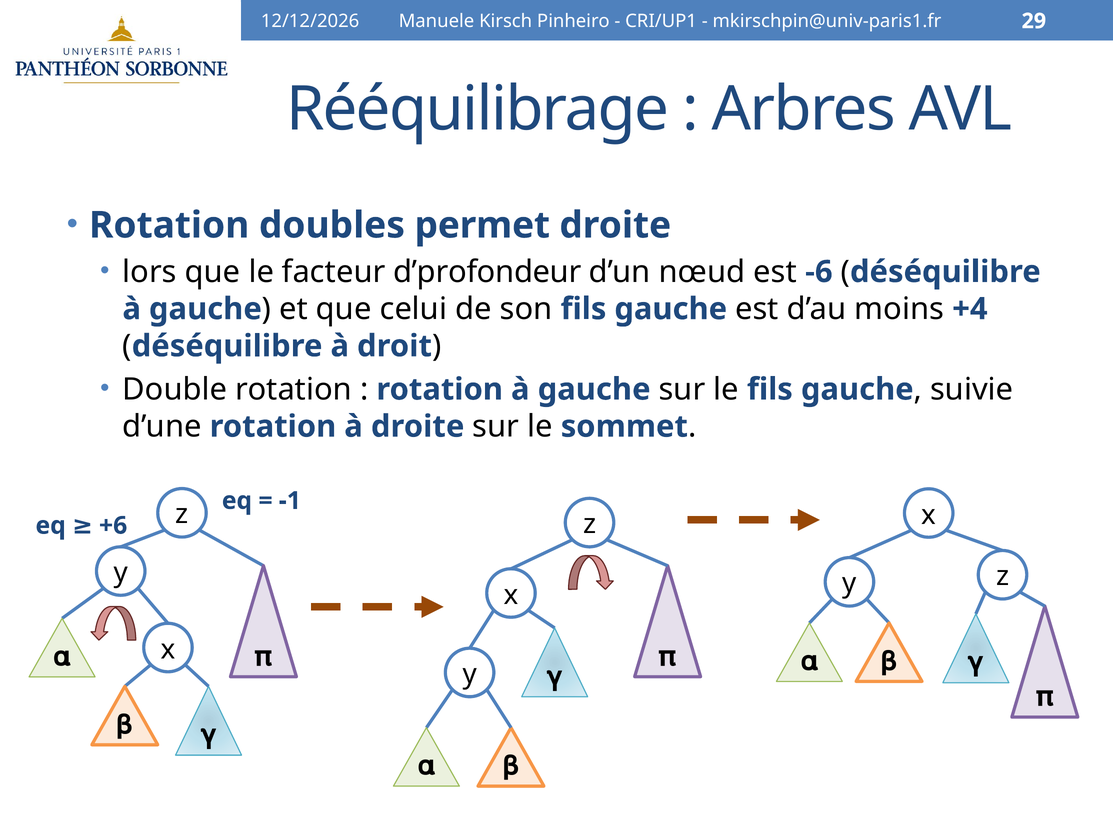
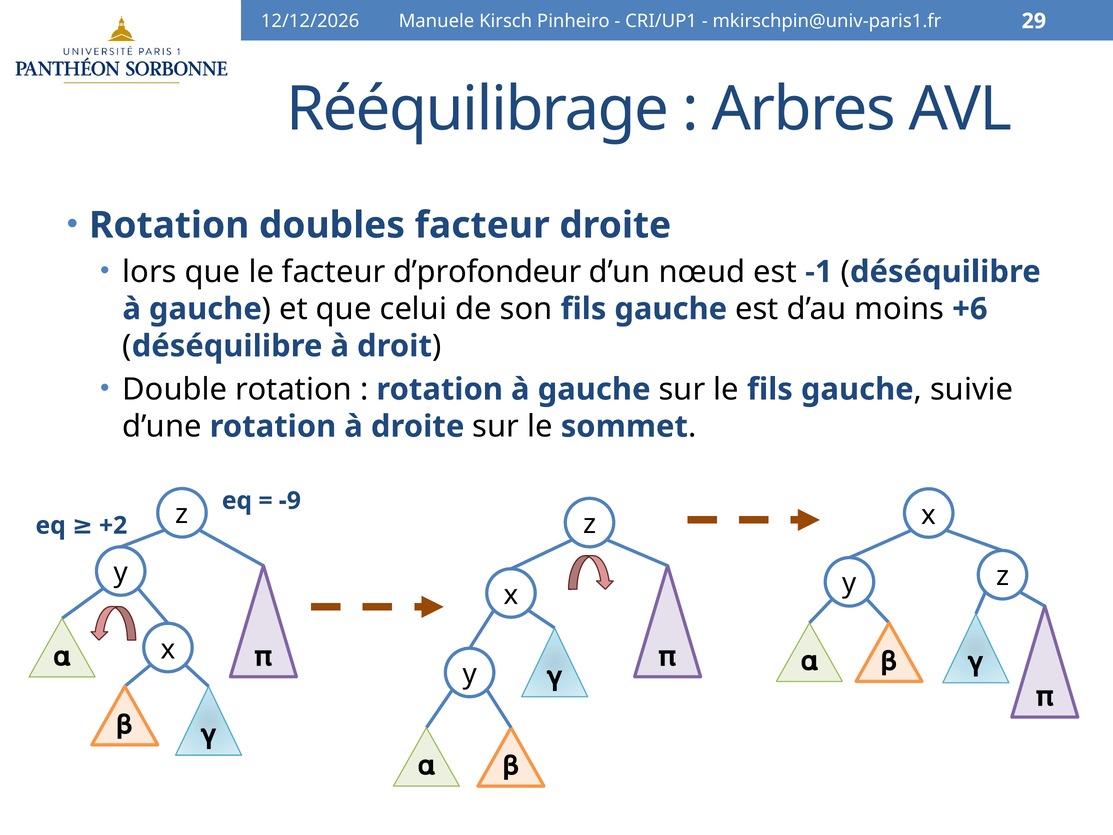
doubles permet: permet -> facteur
-6: -6 -> -1
+4: +4 -> +6
-1: -1 -> -9
+6: +6 -> +2
